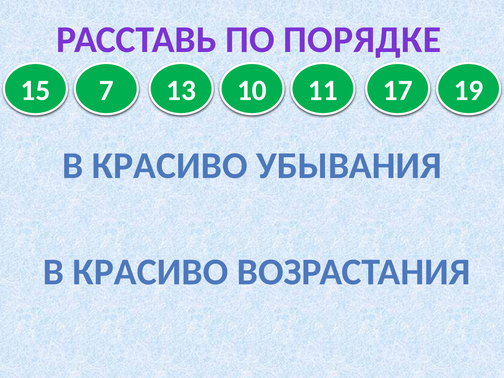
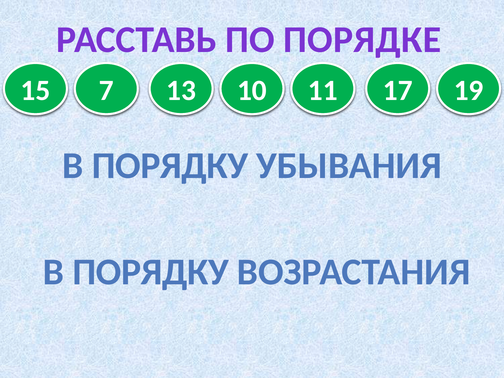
КРАСИВО at (170, 166): КРАСИВО -> ПОРЯДКУ
КРАСИВО at (150, 272): КРАСИВО -> ПОРЯДКУ
